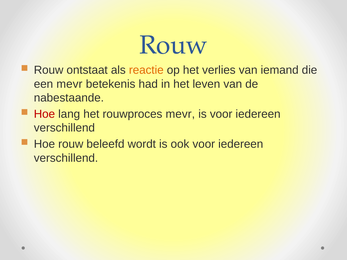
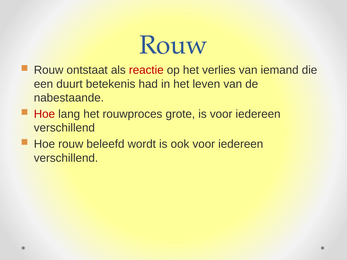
reactie colour: orange -> red
een mevr: mevr -> duurt
rouwproces mevr: mevr -> grote
